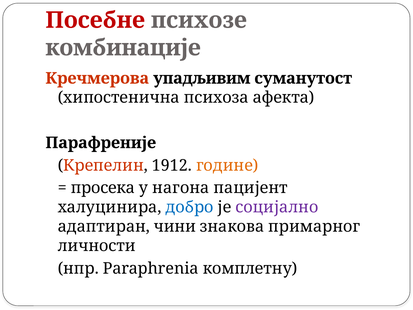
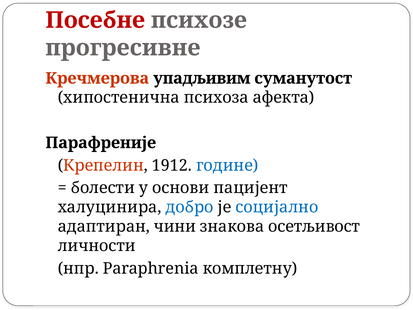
комбинације: комбинације -> прогресивне
године colour: orange -> blue
просека: просека -> болести
нагона: нагона -> основи
социјално colour: purple -> blue
примарног: примарног -> осетљивост
